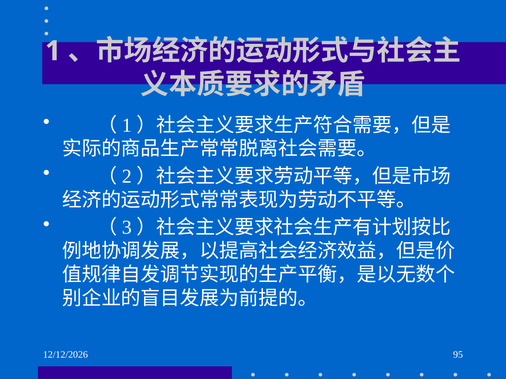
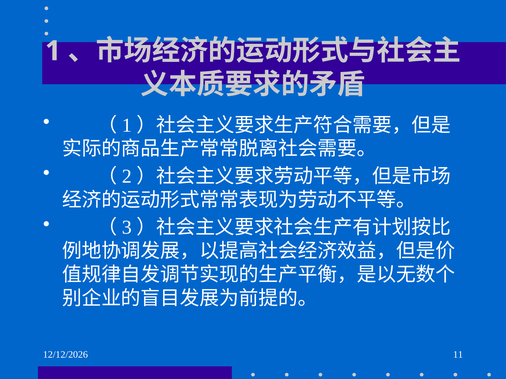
95: 95 -> 11
